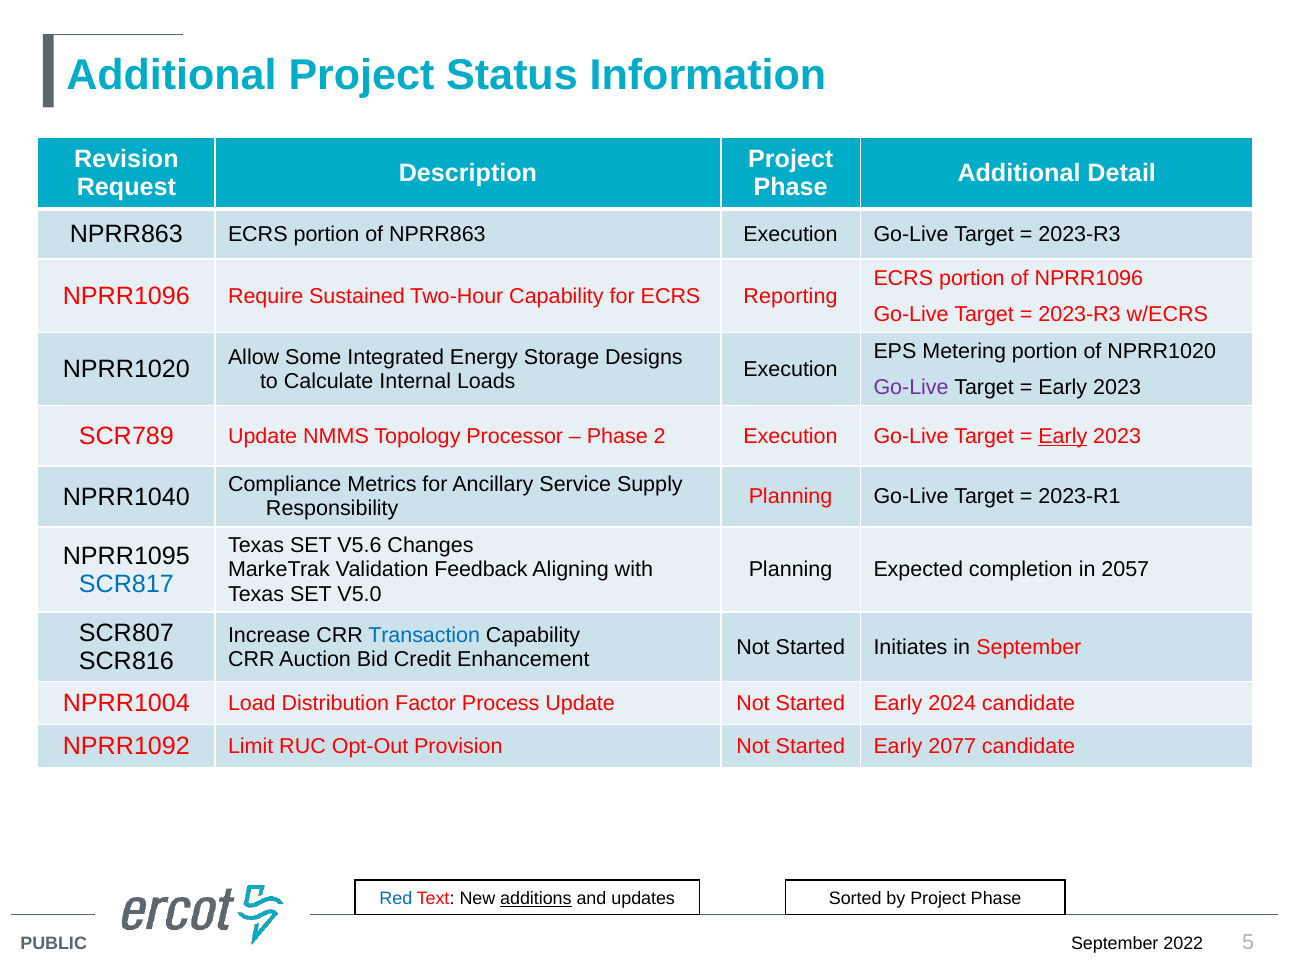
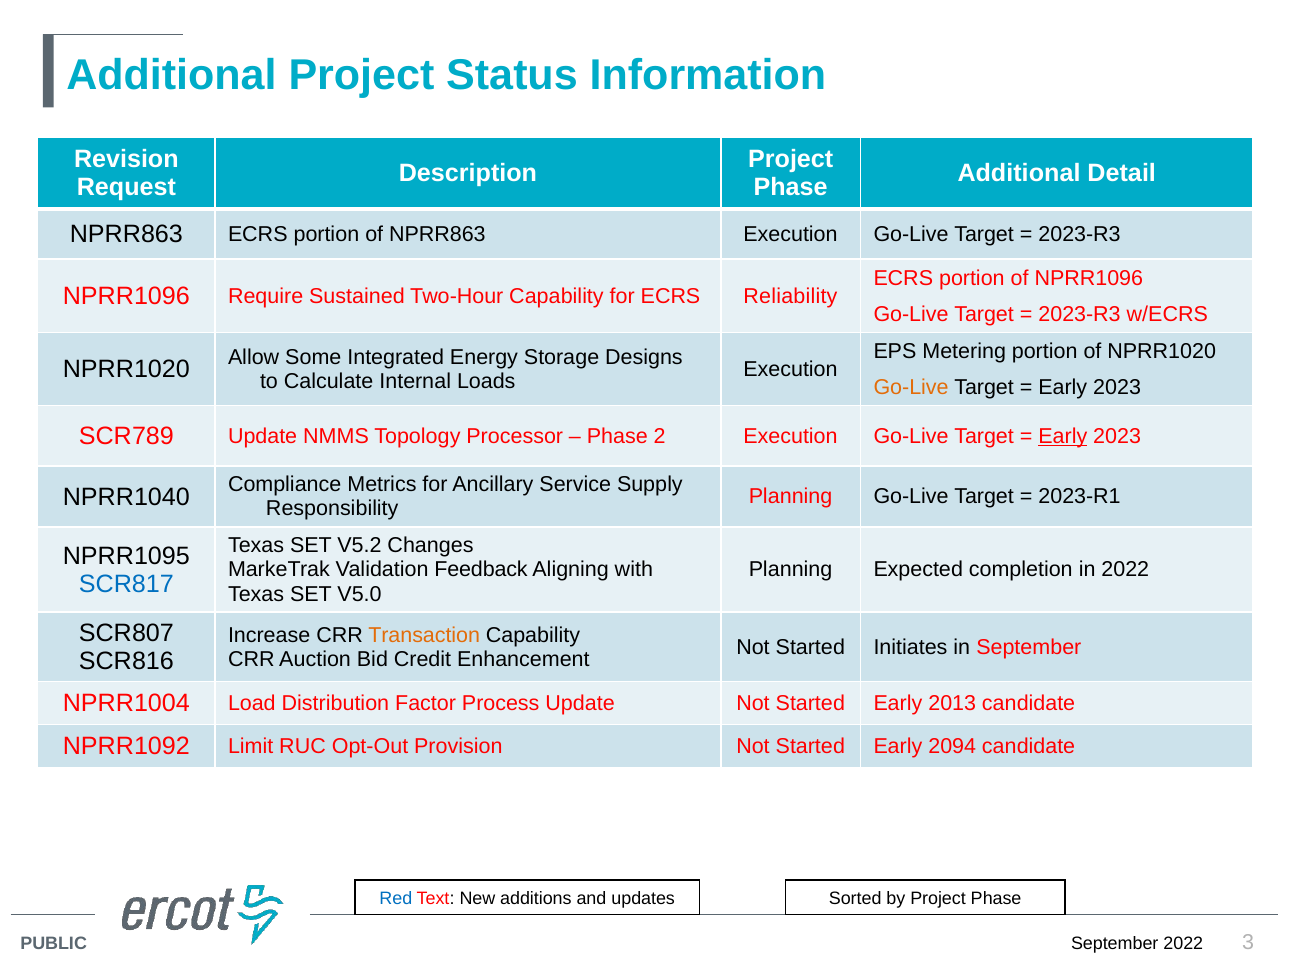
Reporting: Reporting -> Reliability
Go-Live at (911, 388) colour: purple -> orange
V5.6: V5.6 -> V5.2
in 2057: 2057 -> 2022
Transaction colour: blue -> orange
2024: 2024 -> 2013
2077: 2077 -> 2094
additions underline: present -> none
5: 5 -> 3
